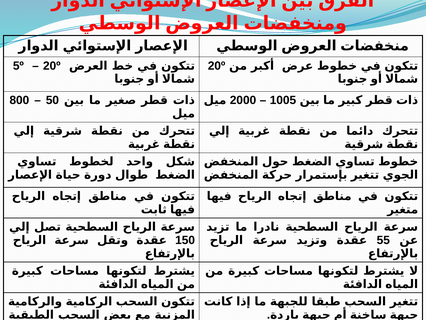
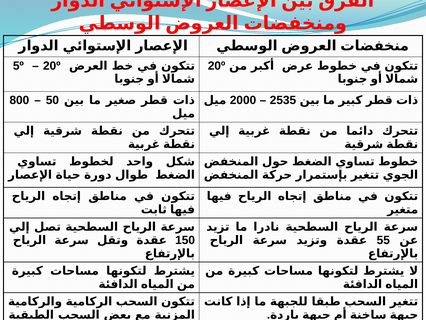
1005: 1005 -> 2535
